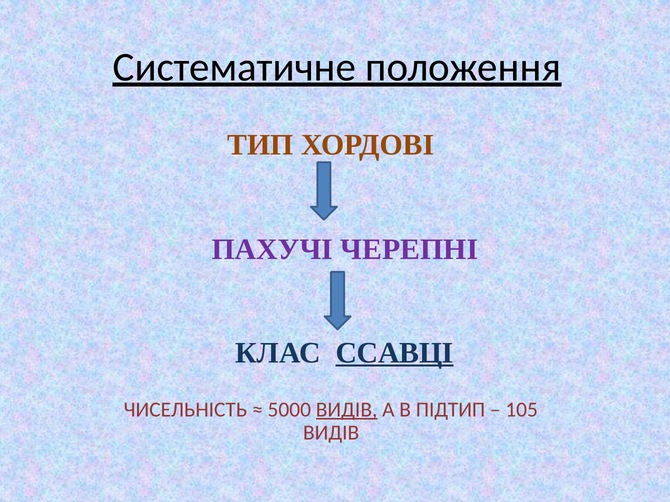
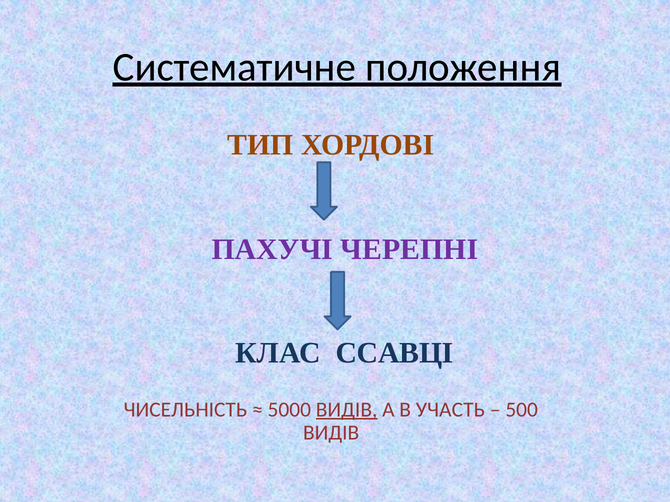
ССАВЦІ underline: present -> none
ПІДТИП: ПІДТИП -> УЧАСТЬ
105: 105 -> 500
